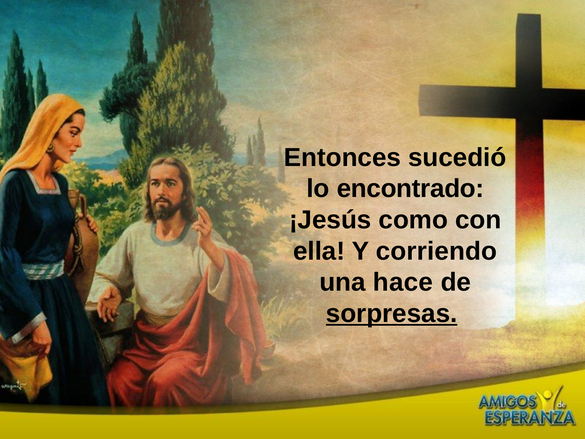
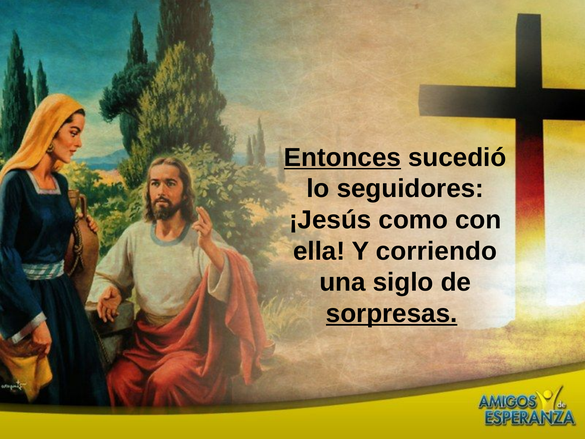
Entonces underline: none -> present
encontrado: encontrado -> seguidores
hace: hace -> siglo
